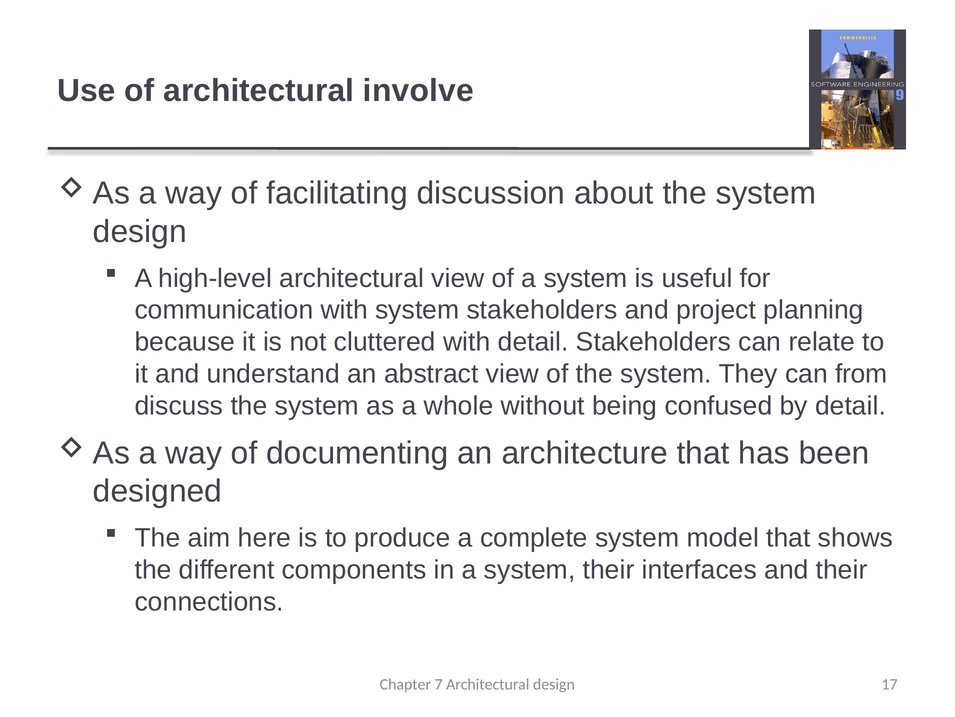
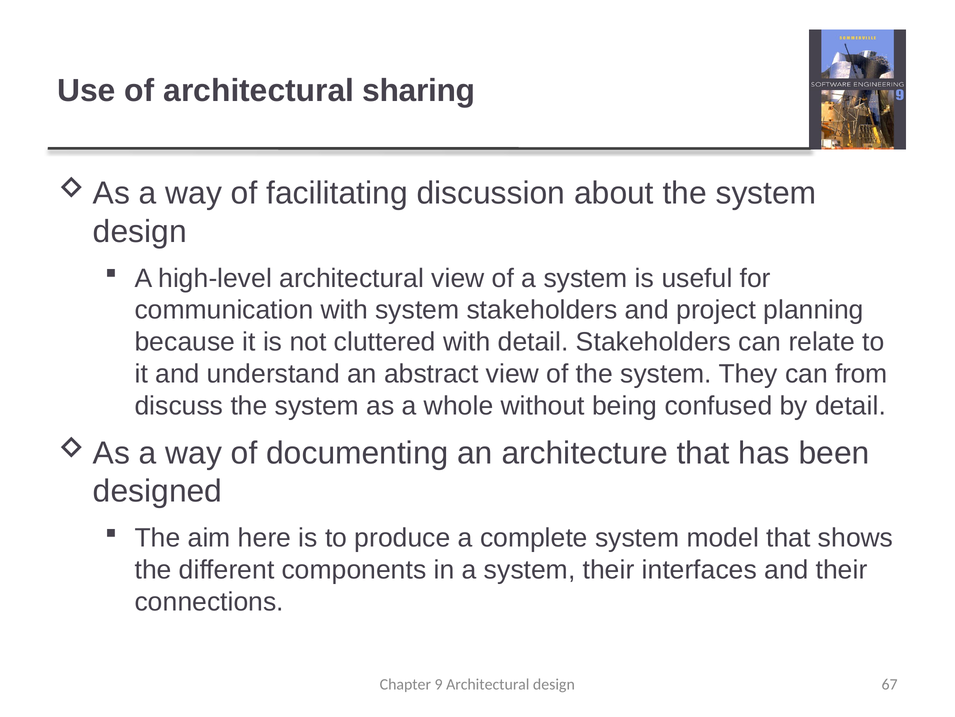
involve: involve -> sharing
7: 7 -> 9
17: 17 -> 67
